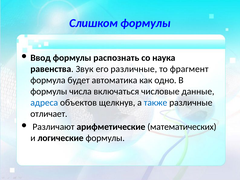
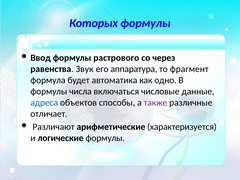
Слишком: Слишком -> Которых
распознать: распознать -> растрового
наука: наука -> через
его различные: различные -> аппаратура
щелкнув: щелкнув -> способы
также colour: blue -> purple
математических: математических -> характеризуется
